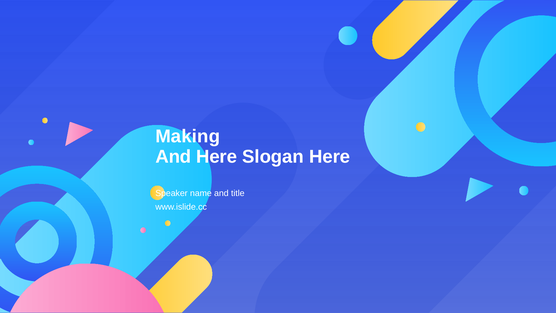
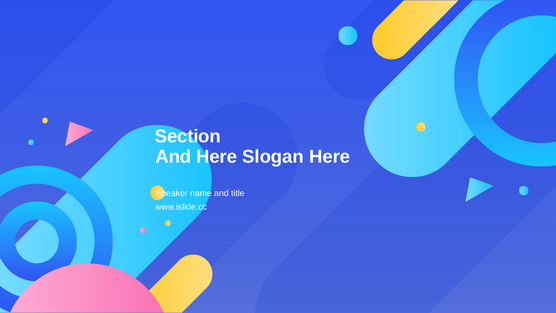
Making: Making -> Section
